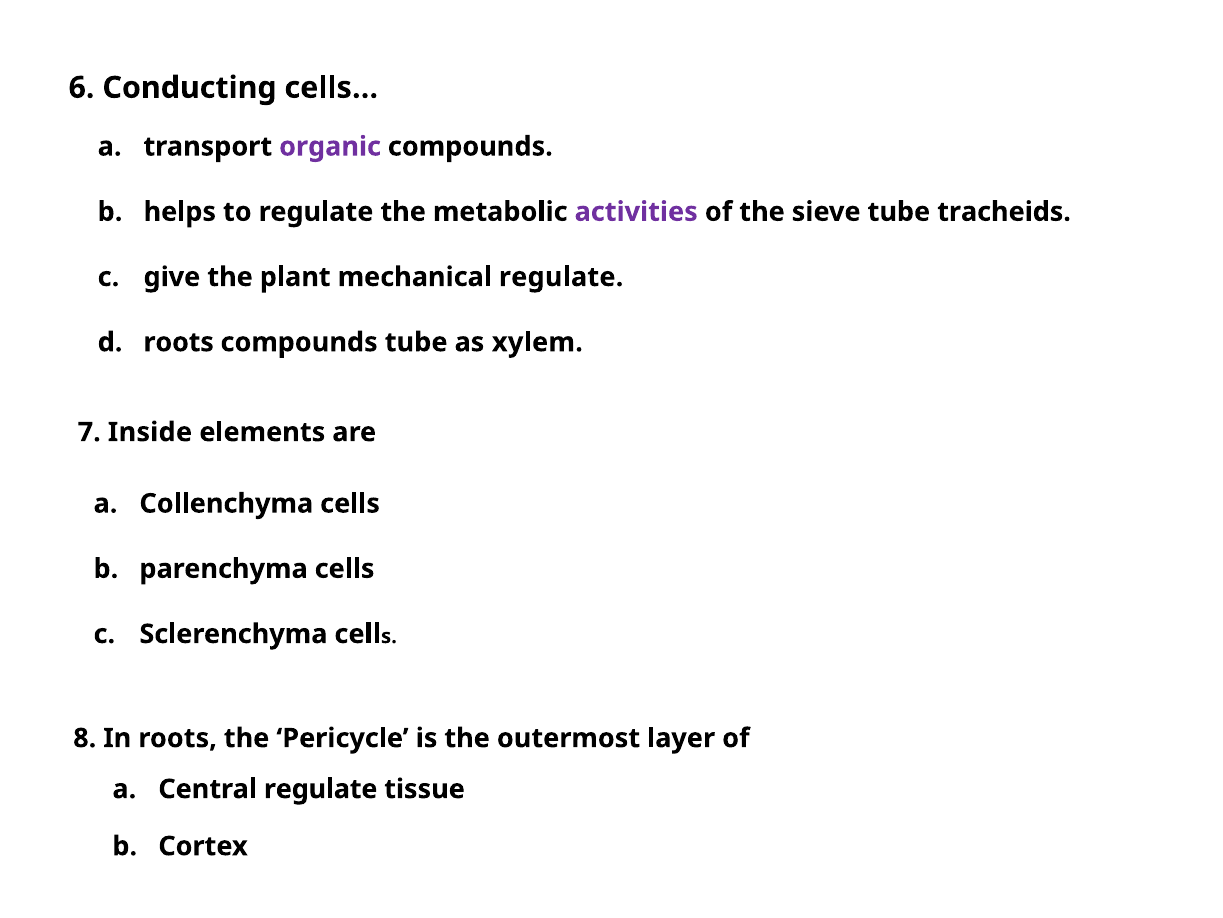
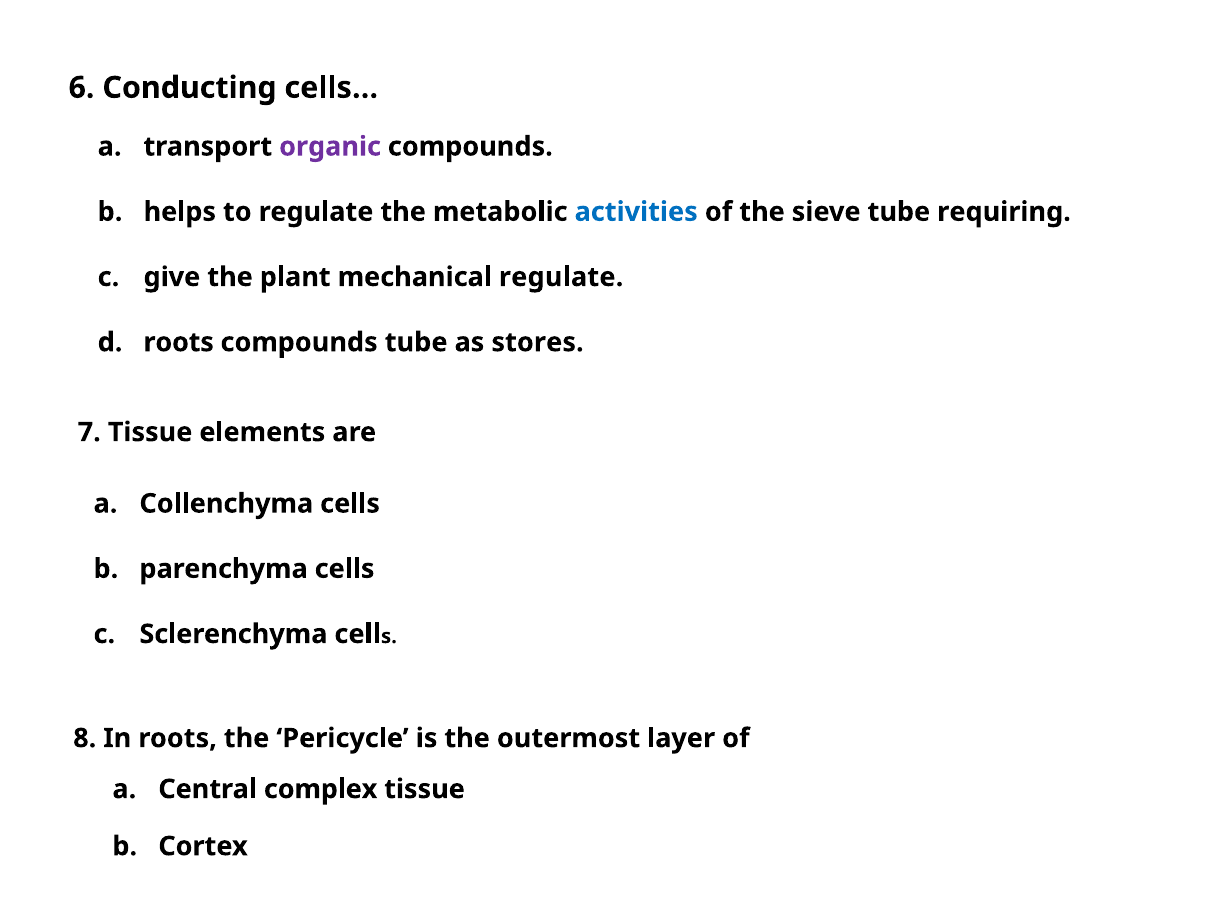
activities colour: purple -> blue
tracheids: tracheids -> requiring
xylem: xylem -> stores
7 Inside: Inside -> Tissue
Central regulate: regulate -> complex
